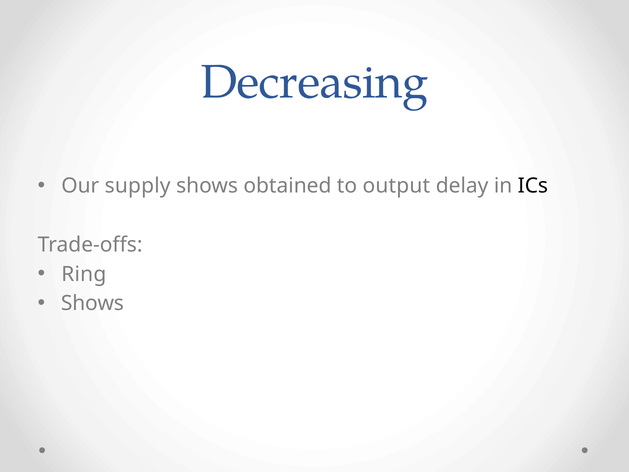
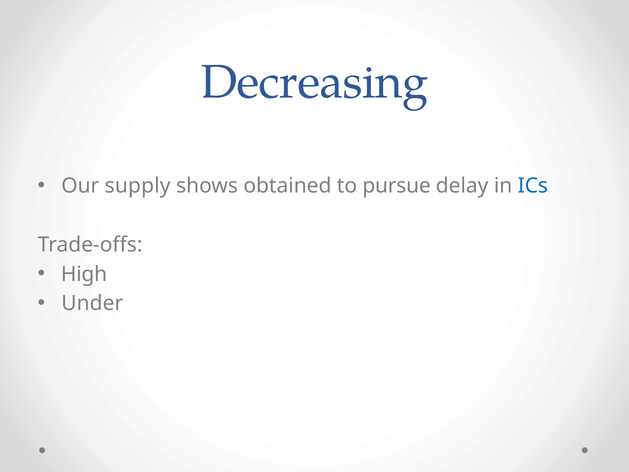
output: output -> pursue
ICs colour: black -> blue
Ring: Ring -> High
Shows at (92, 303): Shows -> Under
